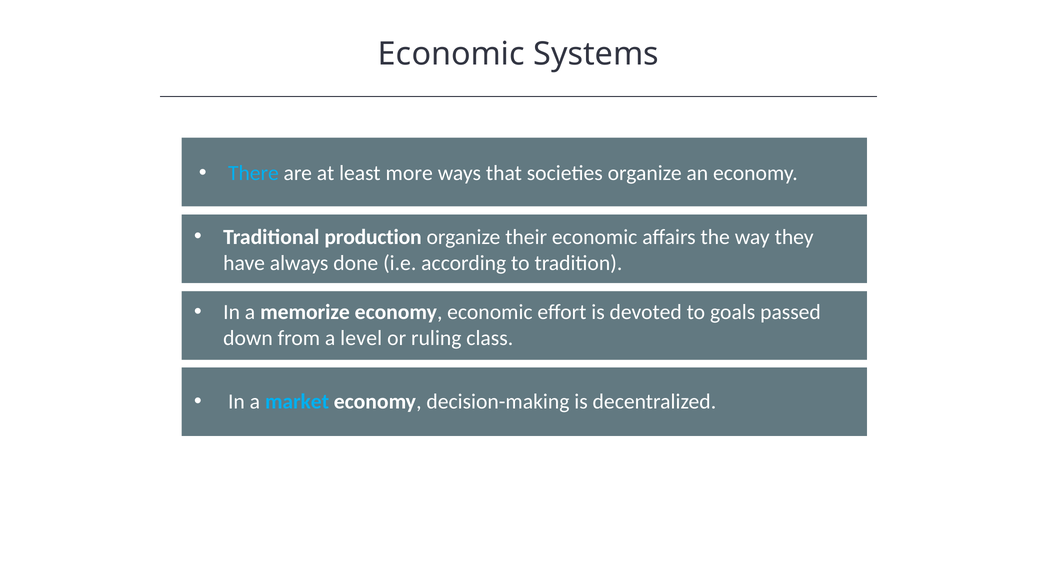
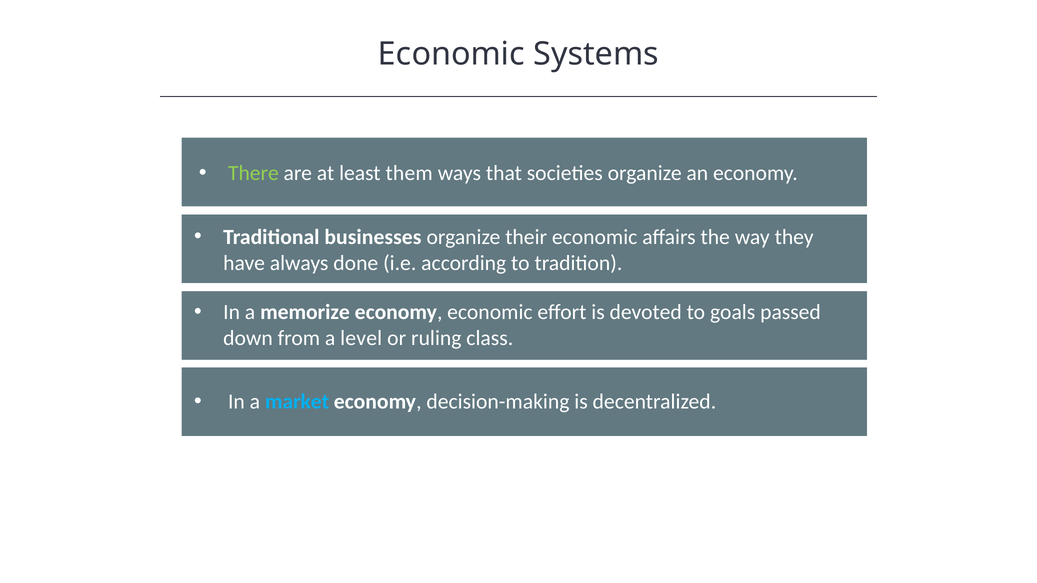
There colour: light blue -> light green
more: more -> them
production: production -> businesses
